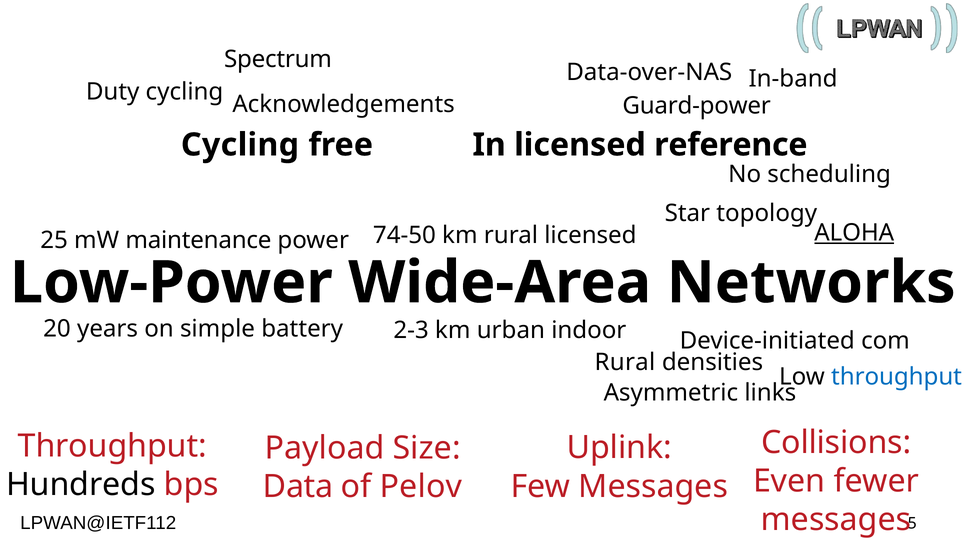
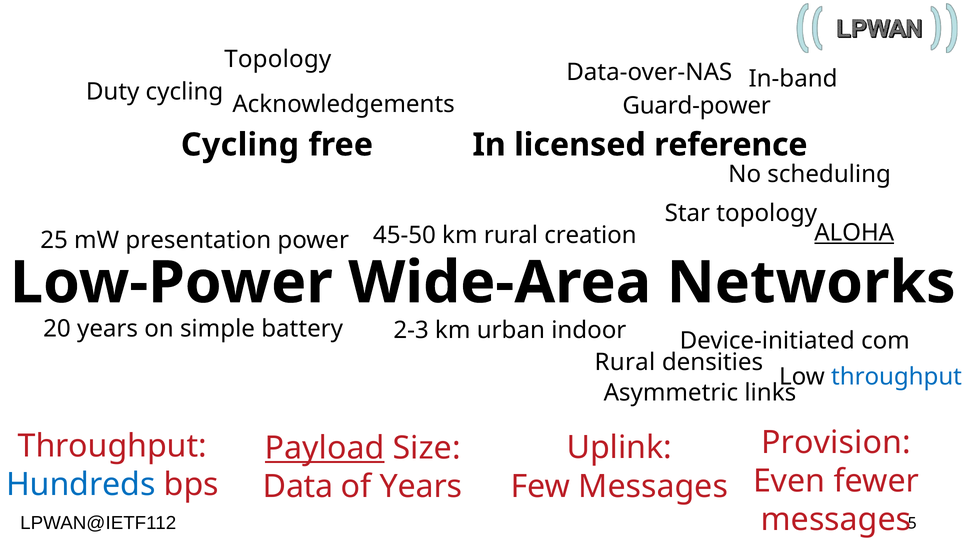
Spectrum at (278, 59): Spectrum -> Topology
74-50: 74-50 -> 45-50
rural licensed: licensed -> creation
maintenance: maintenance -> presentation
Collisions: Collisions -> Provision
Payload underline: none -> present
Hundreds colour: black -> blue
of Pelov: Pelov -> Years
